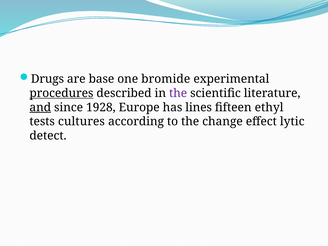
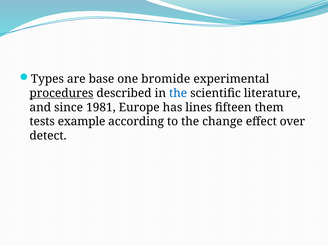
Drugs: Drugs -> Types
the at (178, 93) colour: purple -> blue
and underline: present -> none
1928: 1928 -> 1981
ethyl: ethyl -> them
cultures: cultures -> example
lytic: lytic -> over
